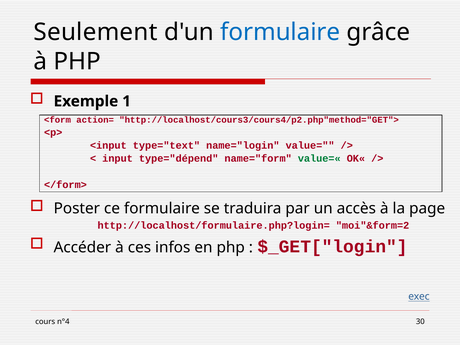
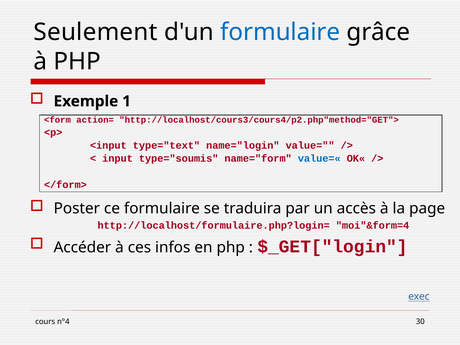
type="dépend: type="dépend -> type="soumis
value=« colour: green -> blue
moi"&form=2: moi"&form=2 -> moi"&form=4
